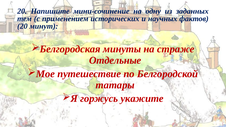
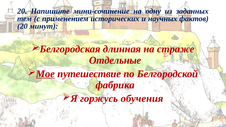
минуты: минуты -> длинная
Мое underline: none -> present
татары: татары -> фабрика
укажите: укажите -> обучения
